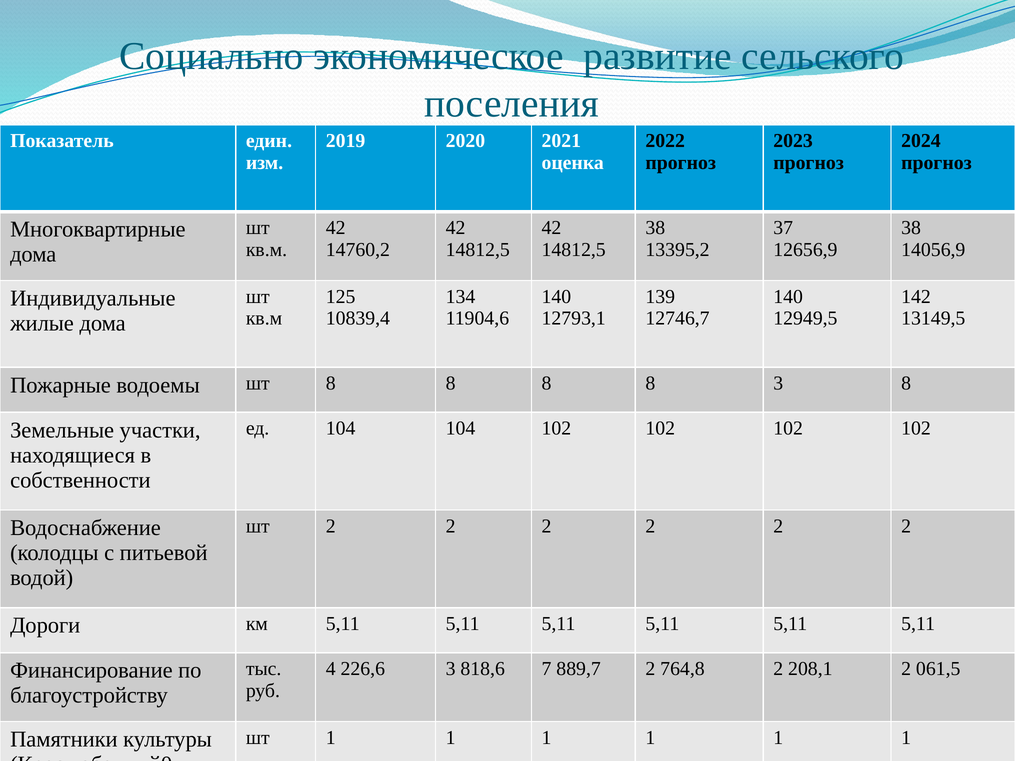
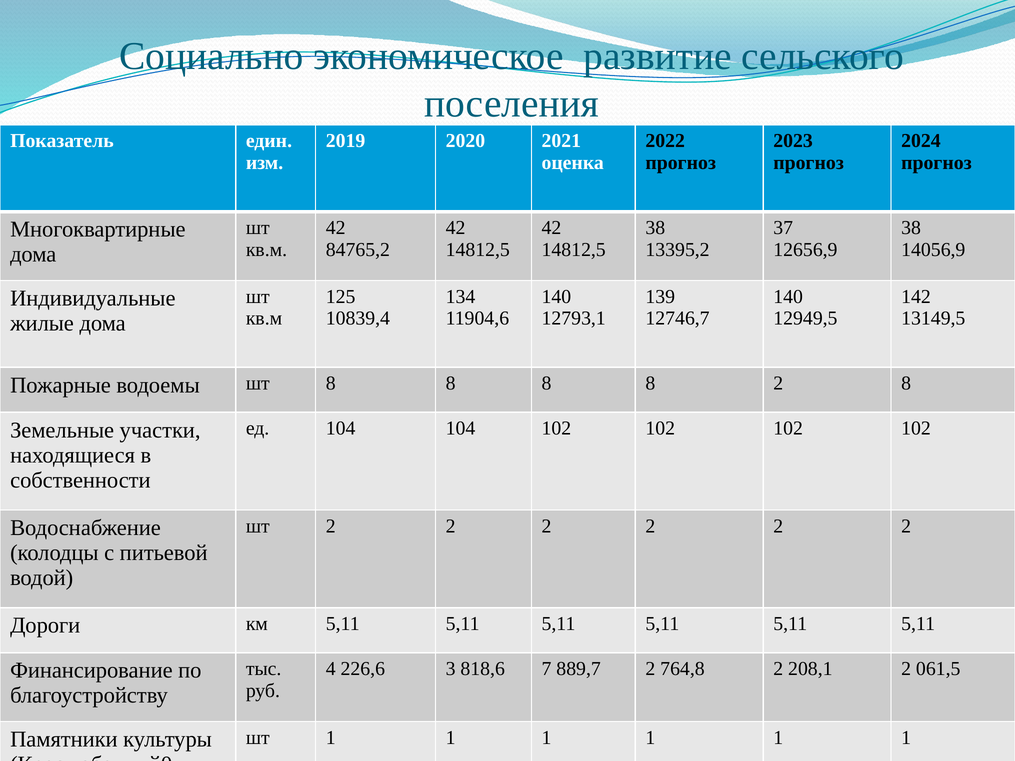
14760,2: 14760,2 -> 84765,2
8 3: 3 -> 2
